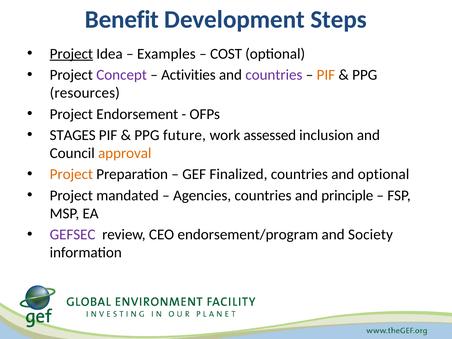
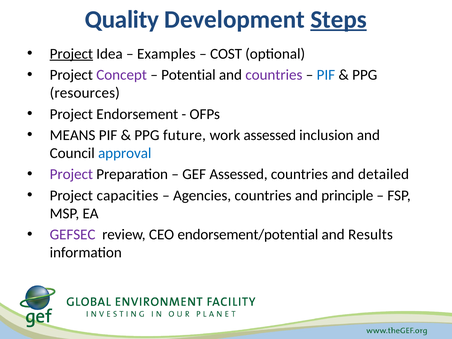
Benefit: Benefit -> Quality
Steps underline: none -> present
Activities: Activities -> Potential
PIF at (326, 75) colour: orange -> blue
STAGES: STAGES -> MEANS
approval colour: orange -> blue
Project at (71, 174) colour: orange -> purple
GEF Finalized: Finalized -> Assessed
and optional: optional -> detailed
mandated: mandated -> capacities
endorsement/program: endorsement/program -> endorsement/potential
Society: Society -> Results
